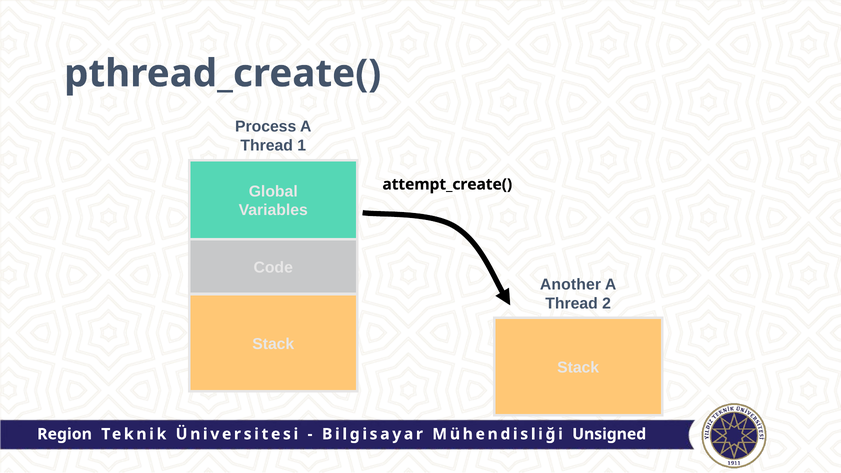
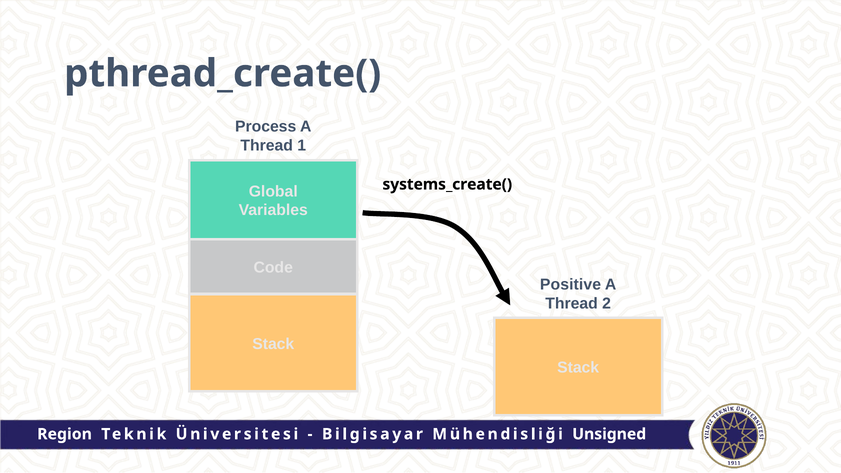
attempt_create(: attempt_create( -> systems_create(
Another: Another -> Positive
